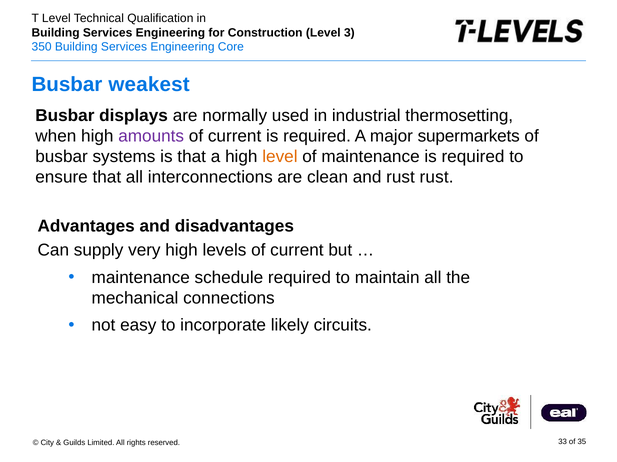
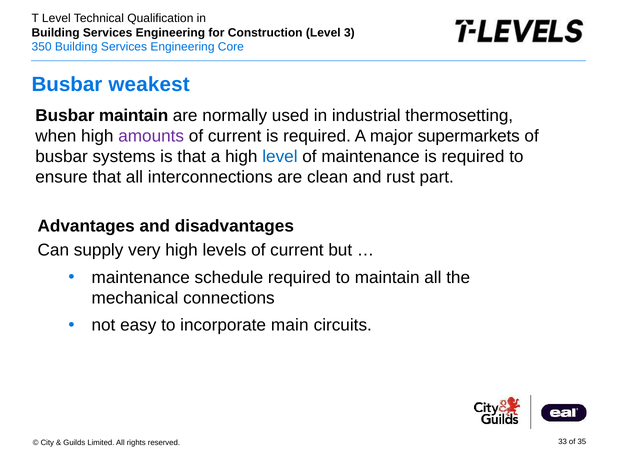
Busbar displays: displays -> maintain
level at (280, 157) colour: orange -> blue
rust rust: rust -> part
likely: likely -> main
